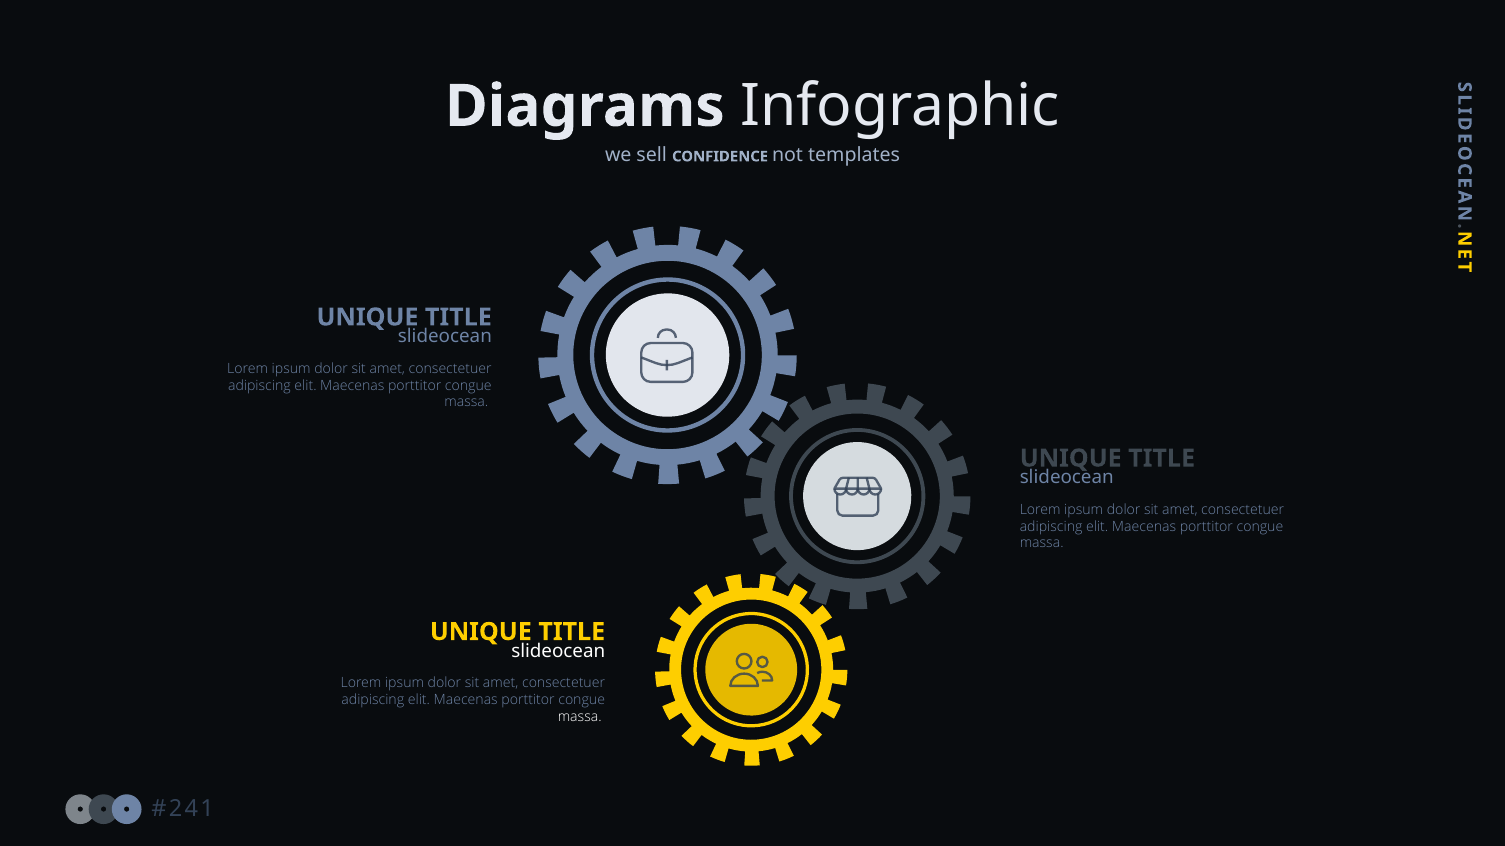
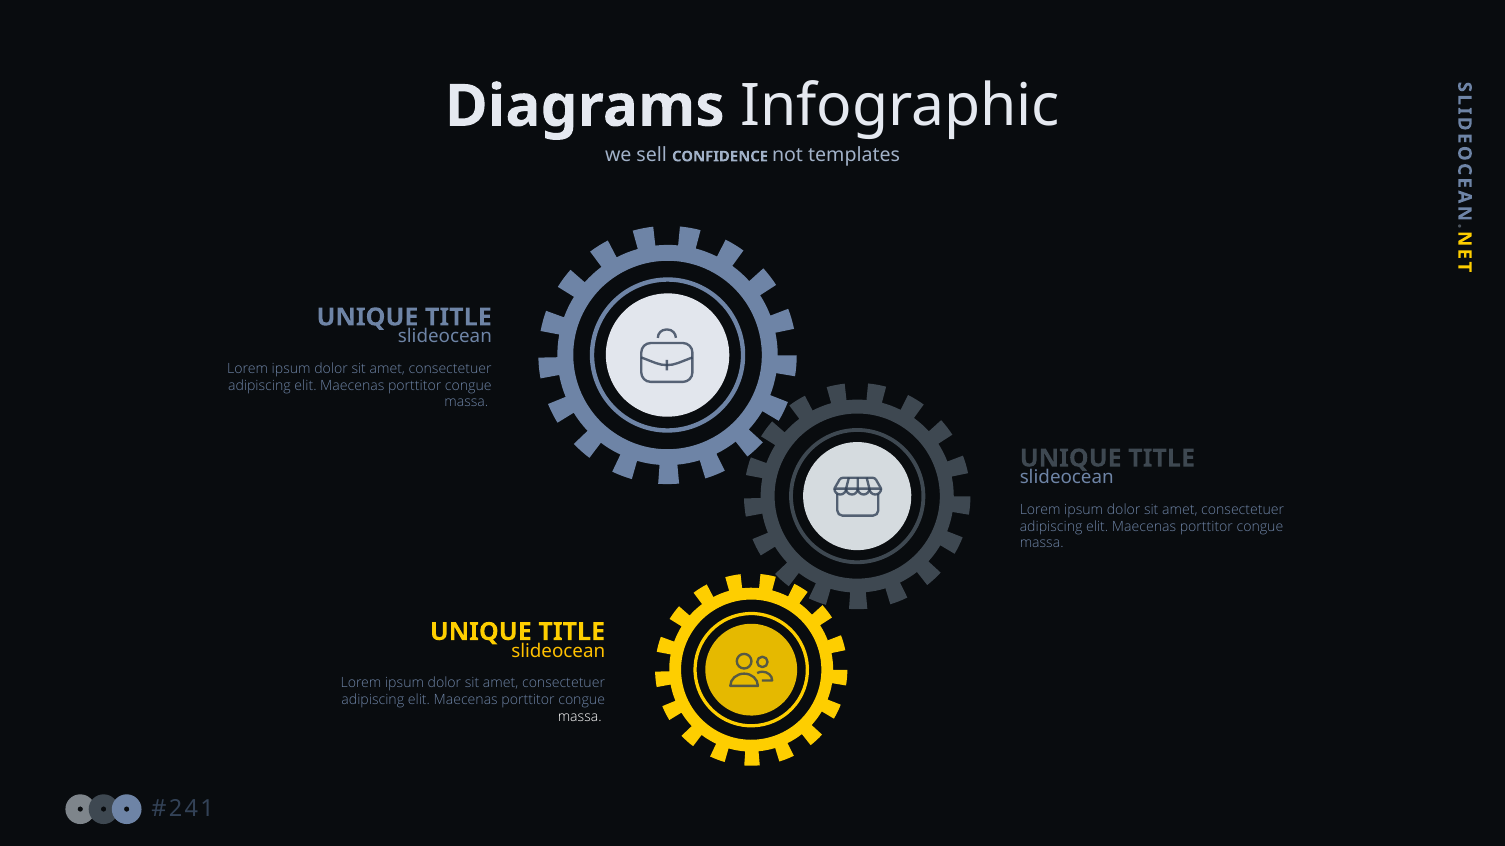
slideocean at (558, 652) colour: white -> yellow
